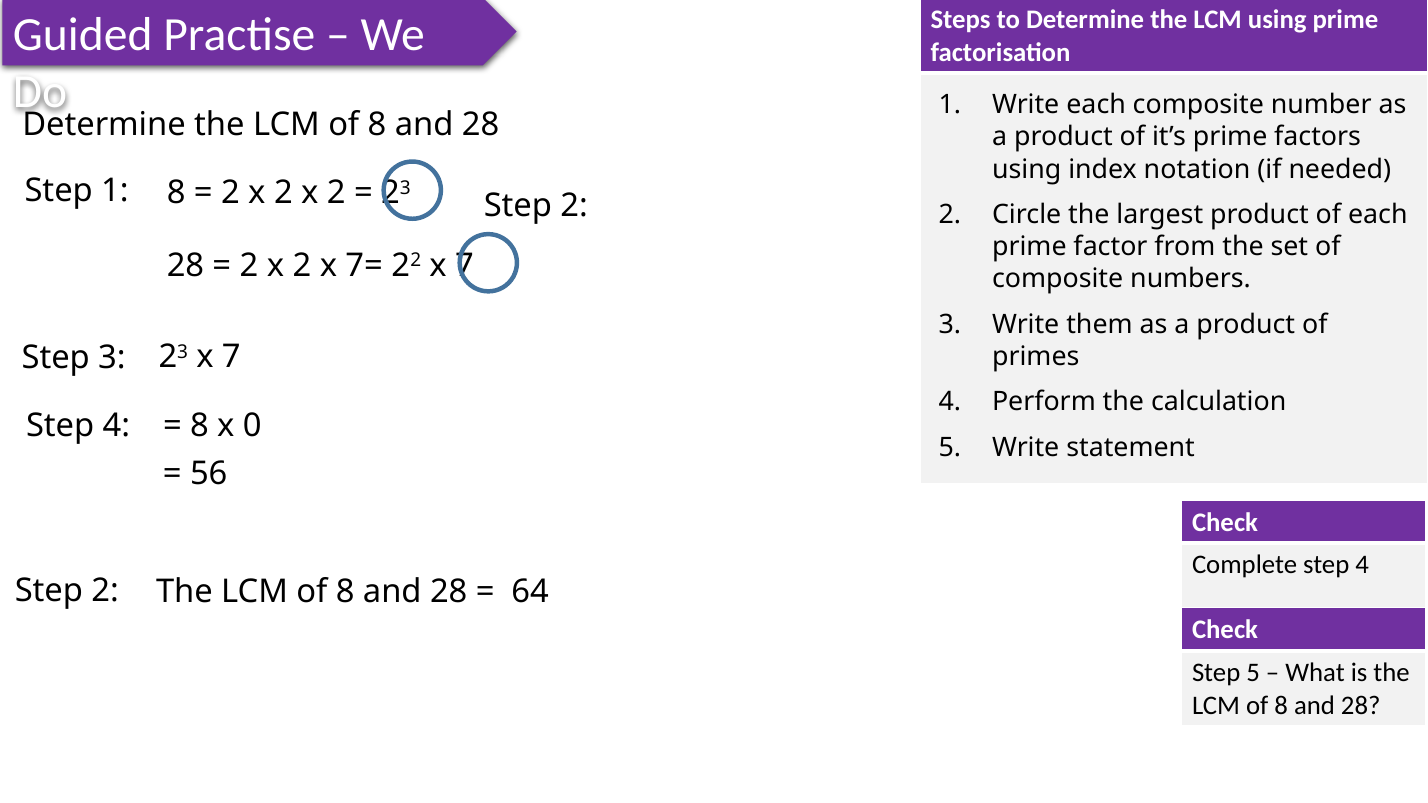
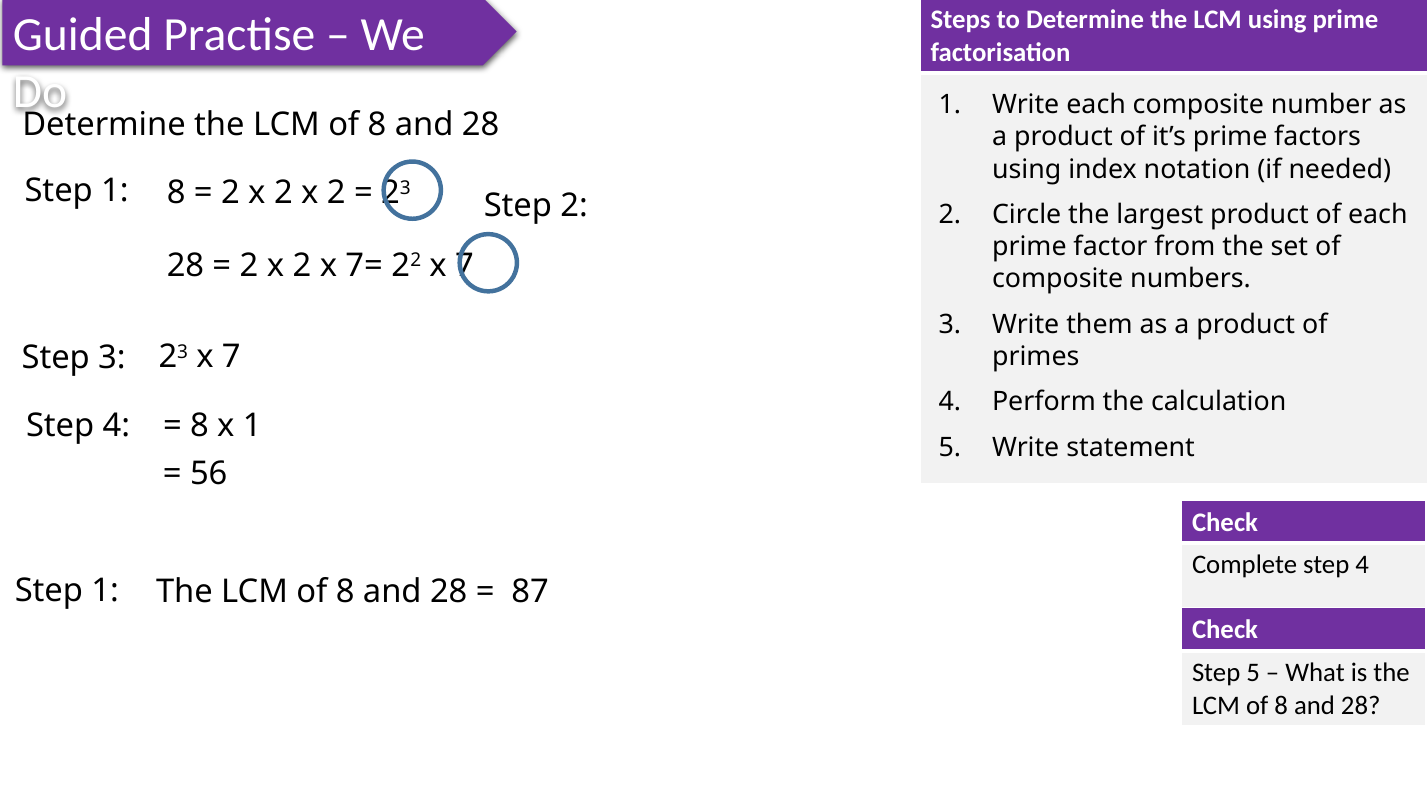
x 0: 0 -> 1
2 at (105, 591): 2 -> 1
64: 64 -> 87
